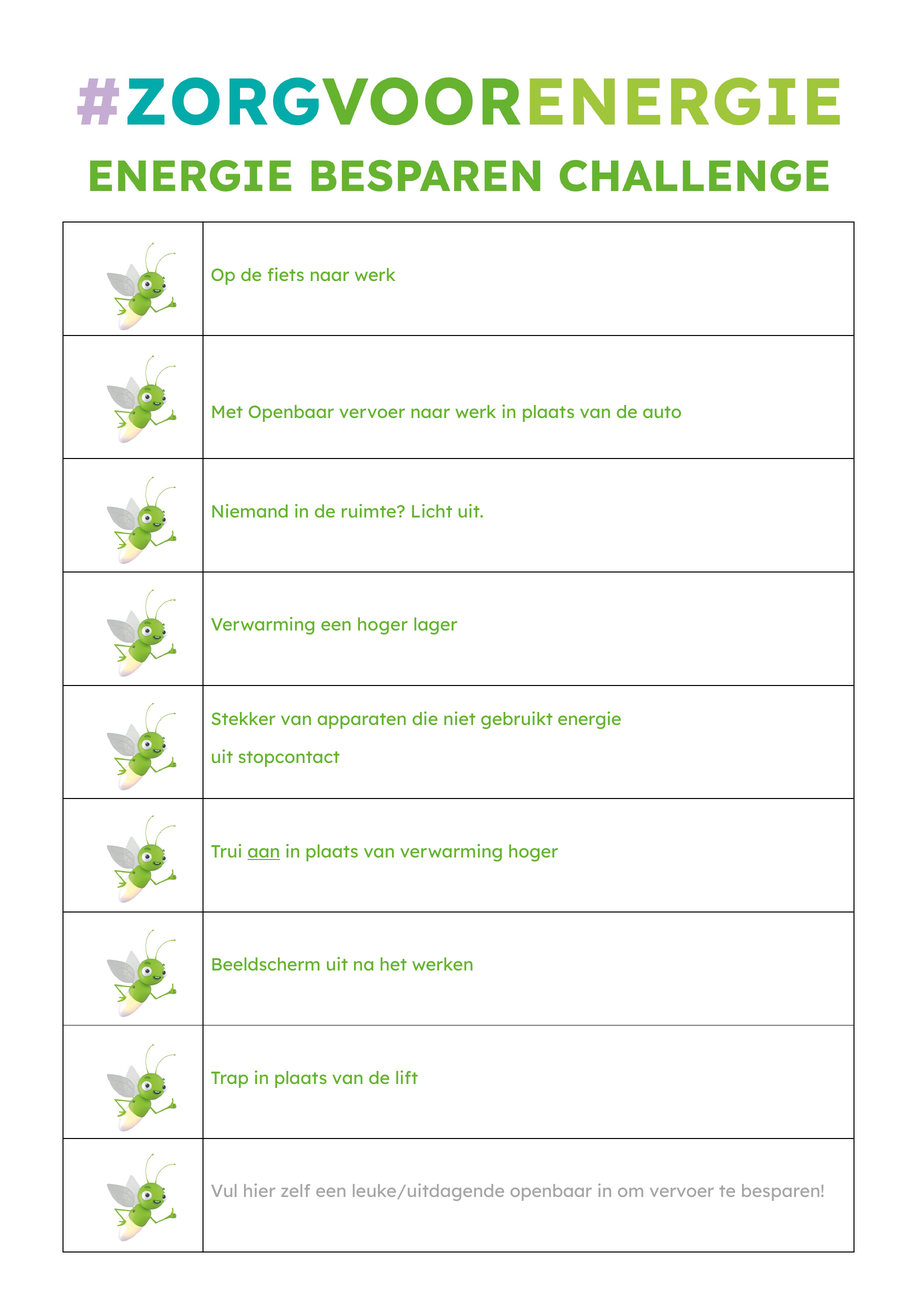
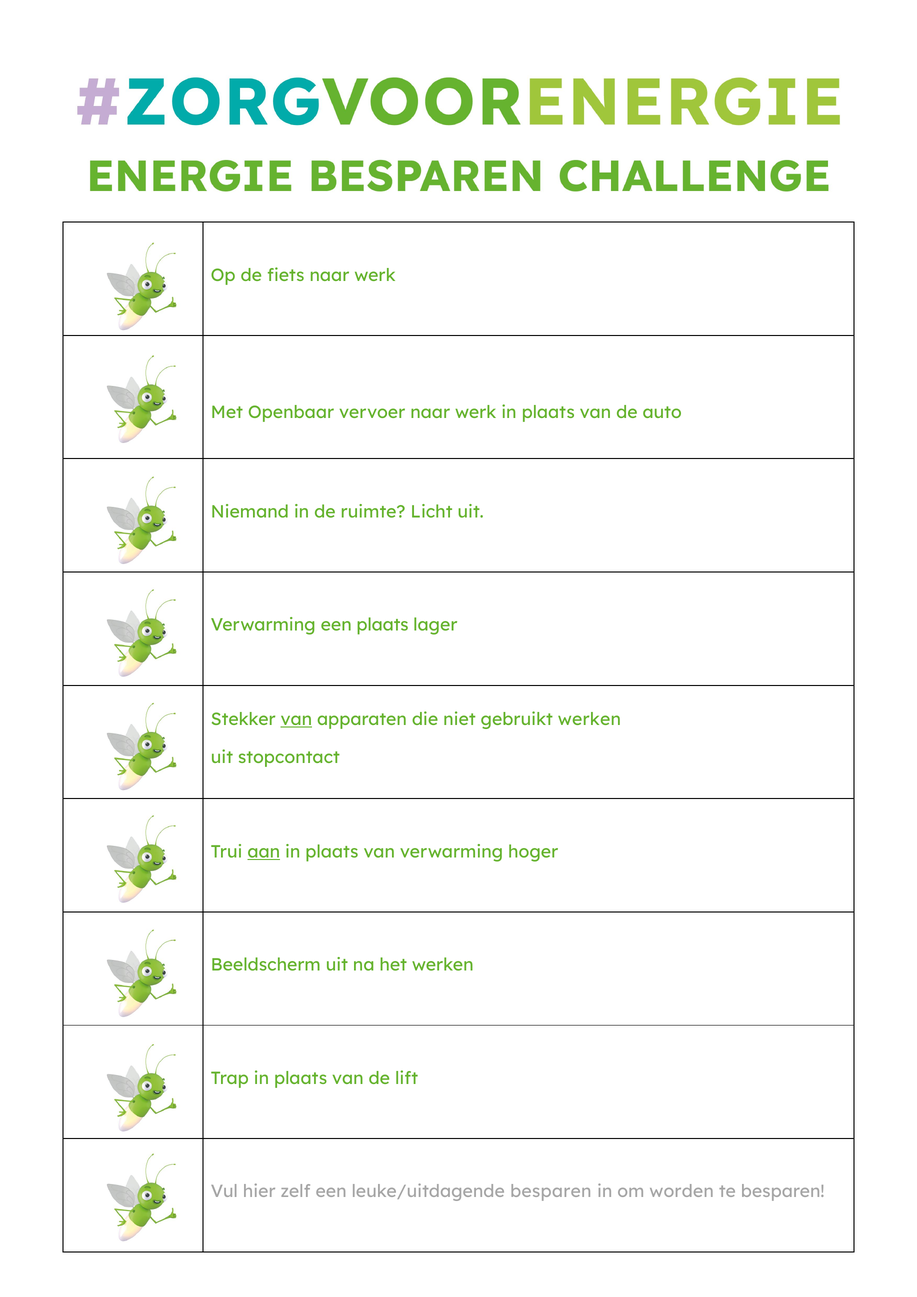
een hoger: hoger -> plaats
van at (296, 719) underline: none -> present
gebruikt energie: energie -> werken
leuke/uitdagende openbaar: openbaar -> besparen
om vervoer: vervoer -> worden
